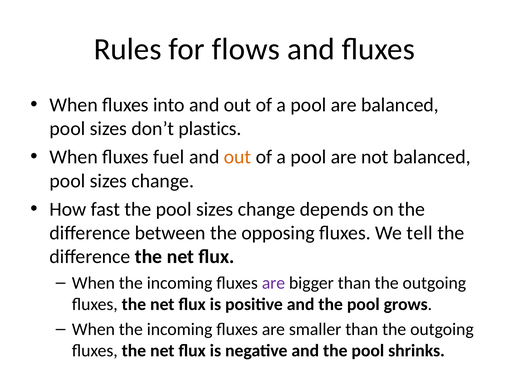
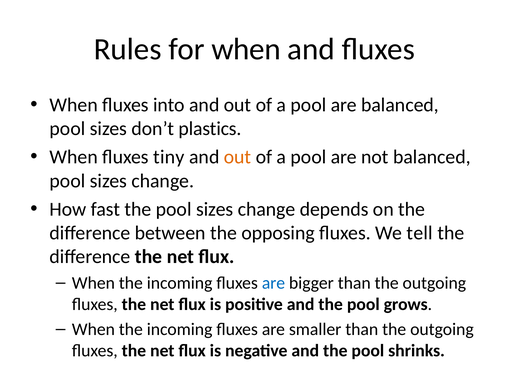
for flows: flows -> when
fuel: fuel -> tiny
are at (273, 283) colour: purple -> blue
